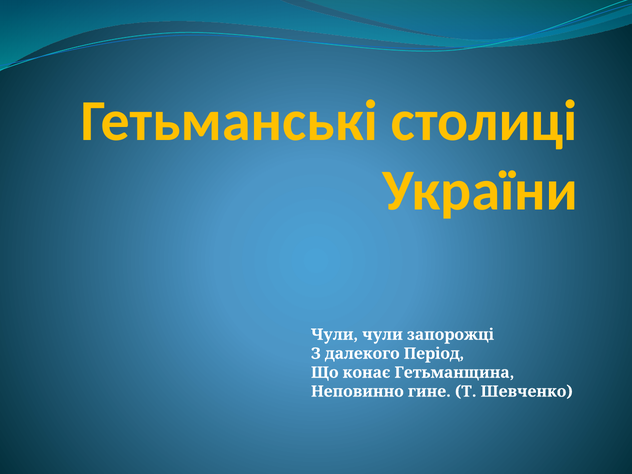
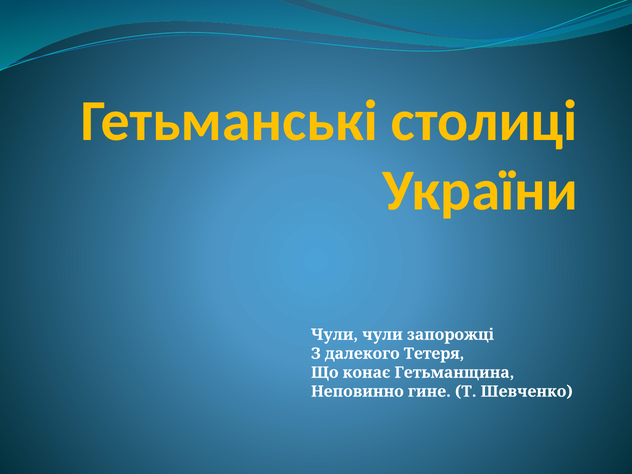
Період: Період -> Тетеря
